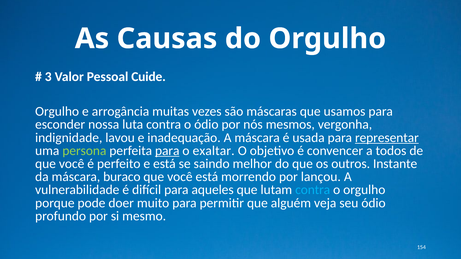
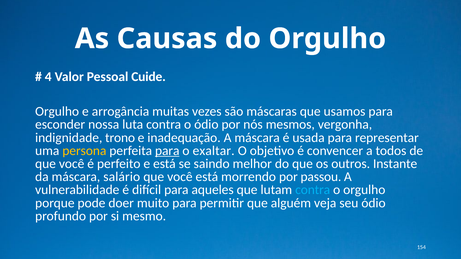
3: 3 -> 4
lavou: lavou -> trono
representar underline: present -> none
persona colour: light green -> yellow
buraco: buraco -> salário
lançou: lançou -> passou
